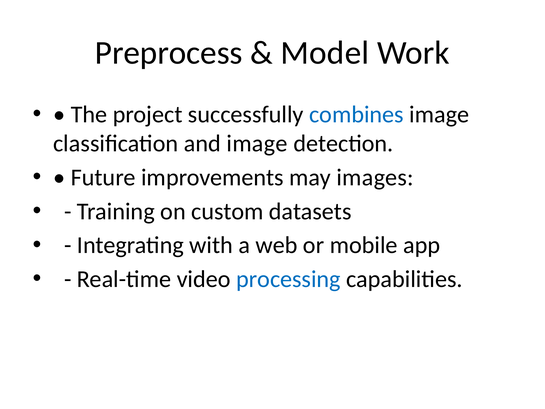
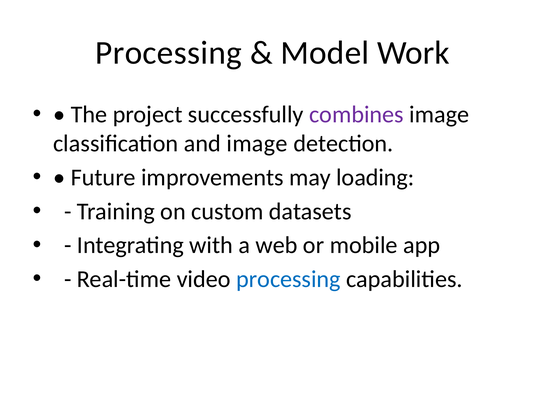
Preprocess at (169, 53): Preprocess -> Processing
combines colour: blue -> purple
images: images -> loading
